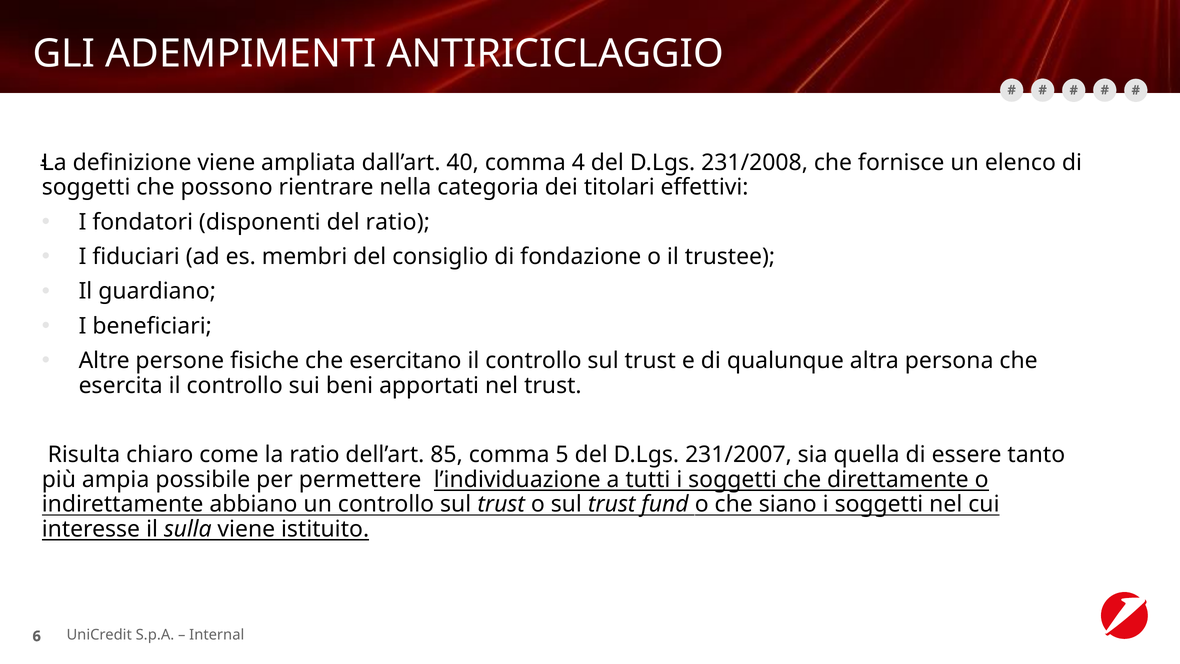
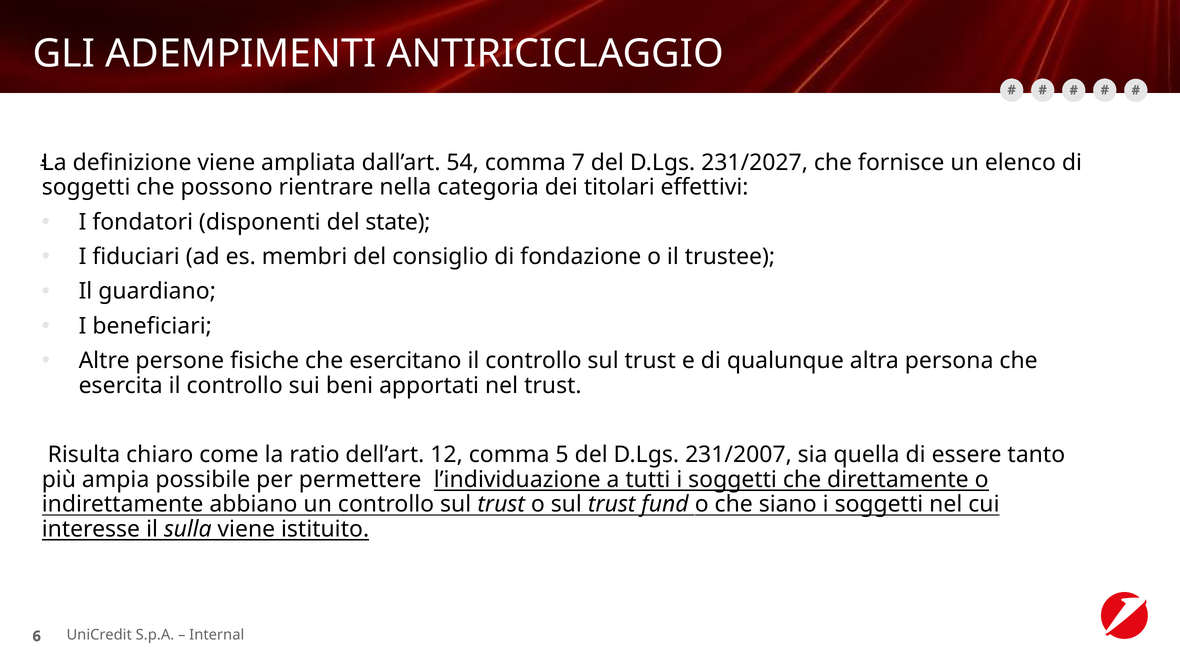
40: 40 -> 54
4: 4 -> 7
231/2008: 231/2008 -> 231/2027
del ratio: ratio -> state
85: 85 -> 12
